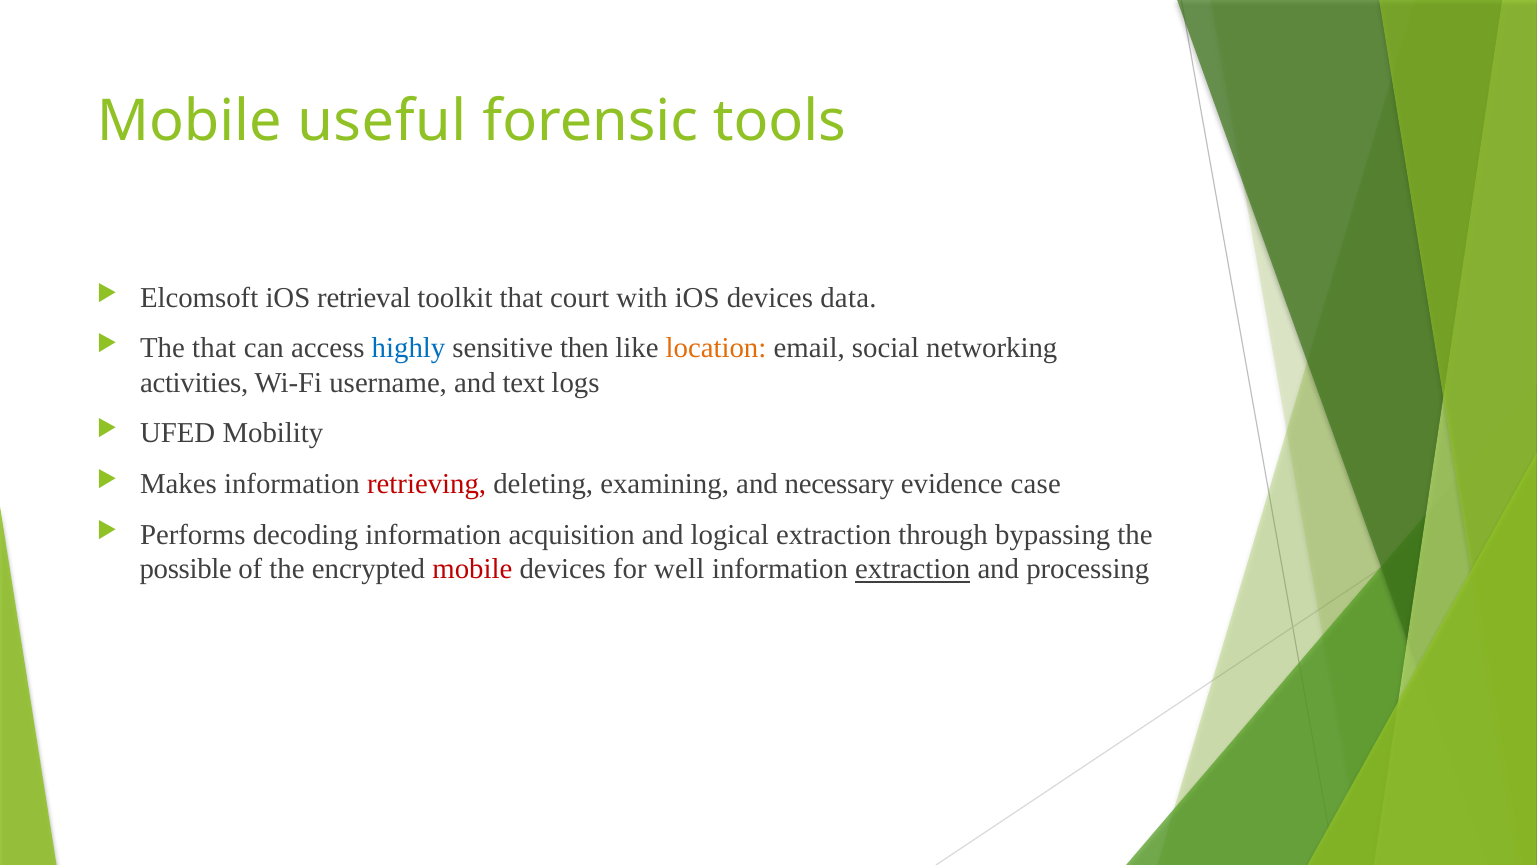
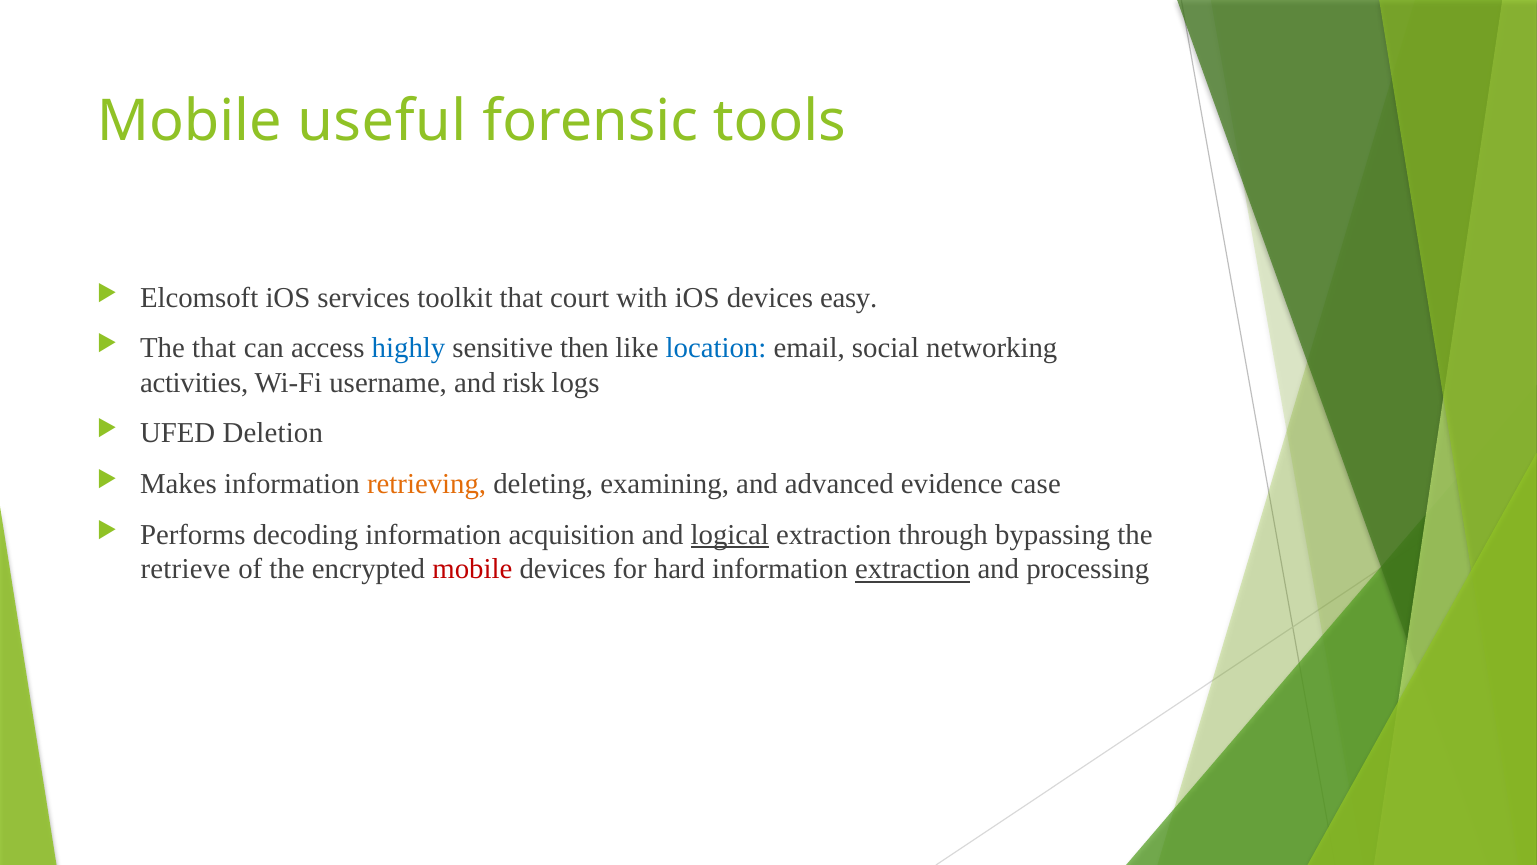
retrieval: retrieval -> services
data: data -> easy
location colour: orange -> blue
text: text -> risk
Mobility: Mobility -> Deletion
retrieving colour: red -> orange
necessary: necessary -> advanced
logical underline: none -> present
possible: possible -> retrieve
well: well -> hard
